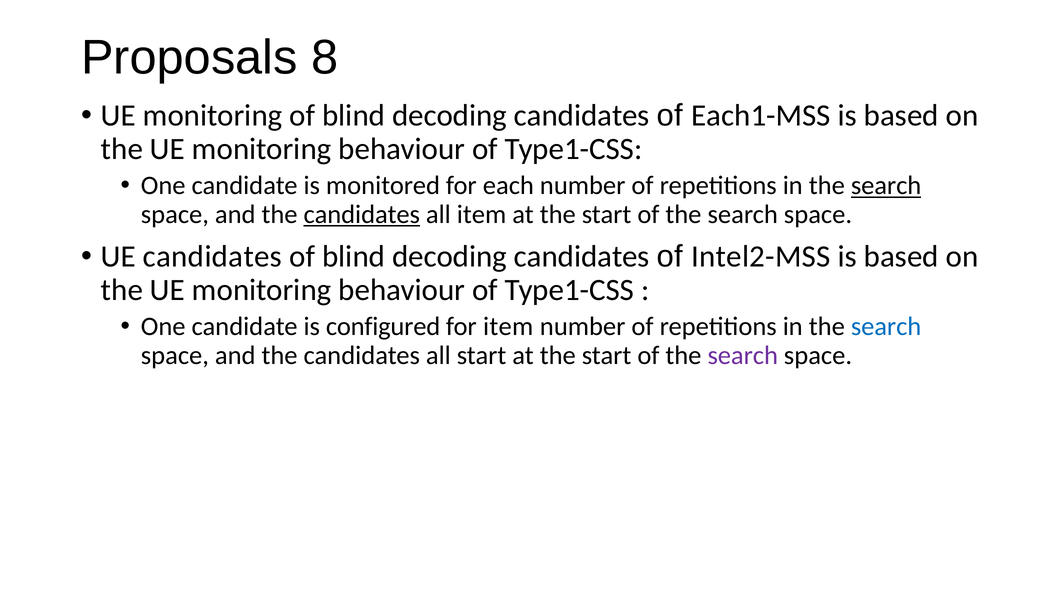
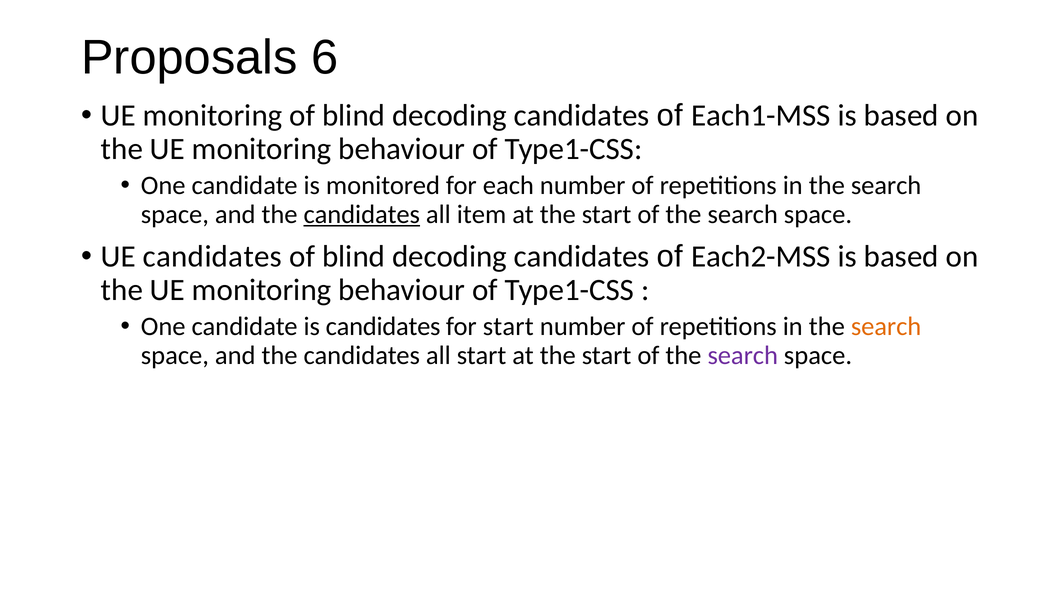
8: 8 -> 6
search at (886, 186) underline: present -> none
Intel2-MSS: Intel2-MSS -> Each2-MSS
is configured: configured -> candidates
for item: item -> start
search at (886, 327) colour: blue -> orange
